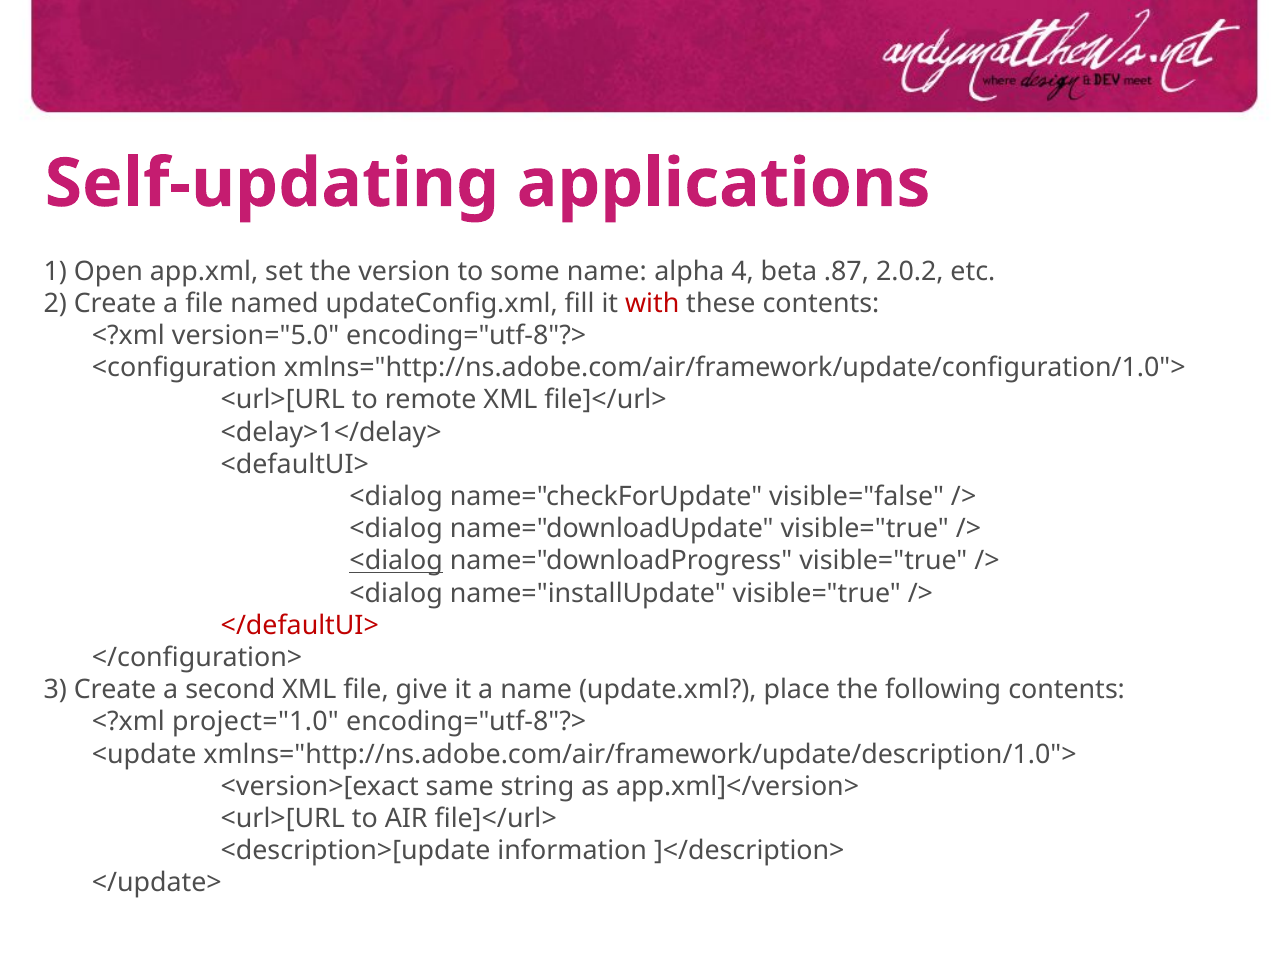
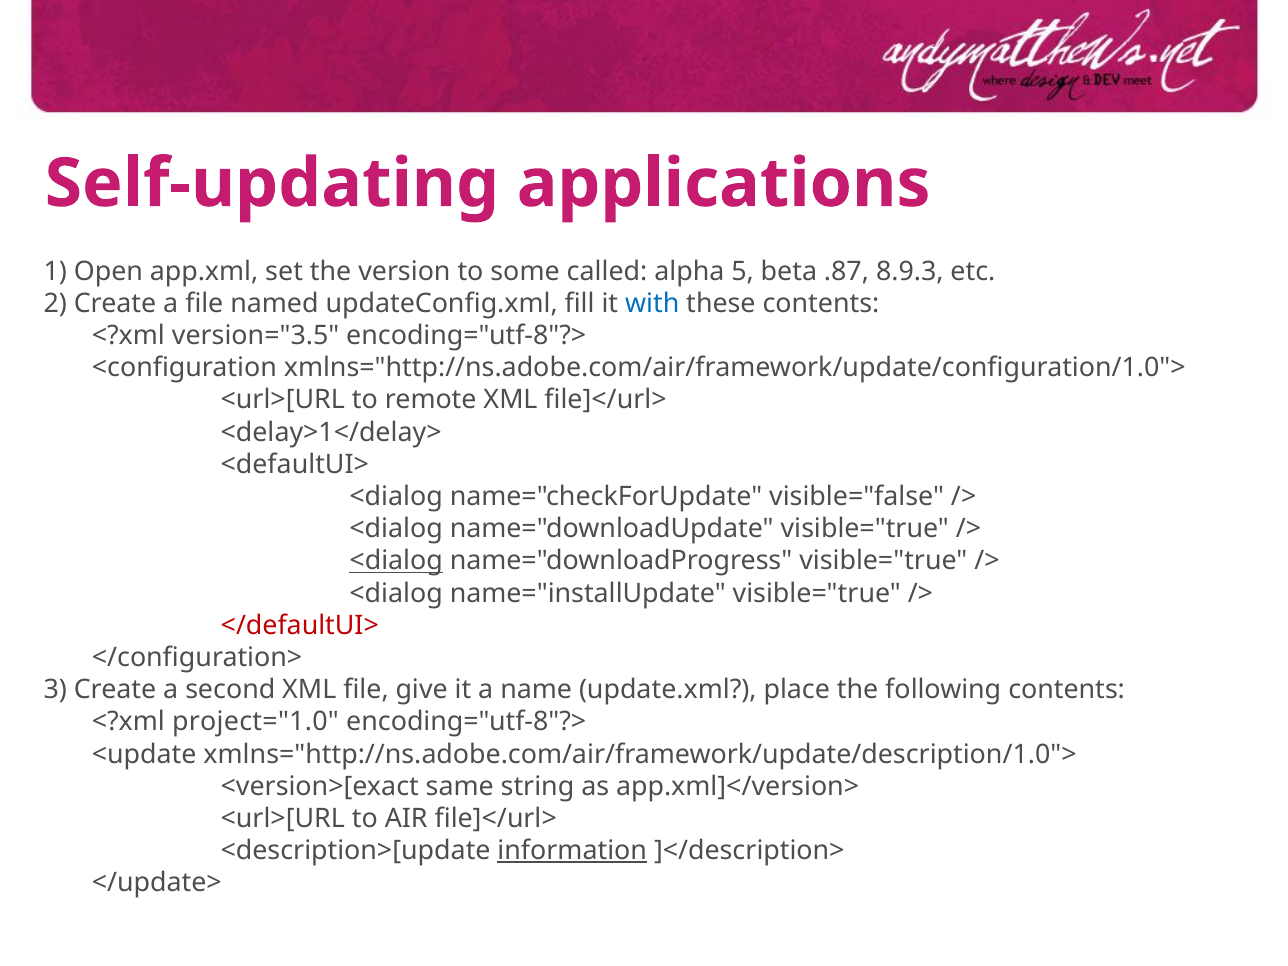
some name: name -> called
4: 4 -> 5
2.0.2: 2.0.2 -> 8.9.3
with colour: red -> blue
version="5.0: version="5.0 -> version="3.5
information underline: none -> present
